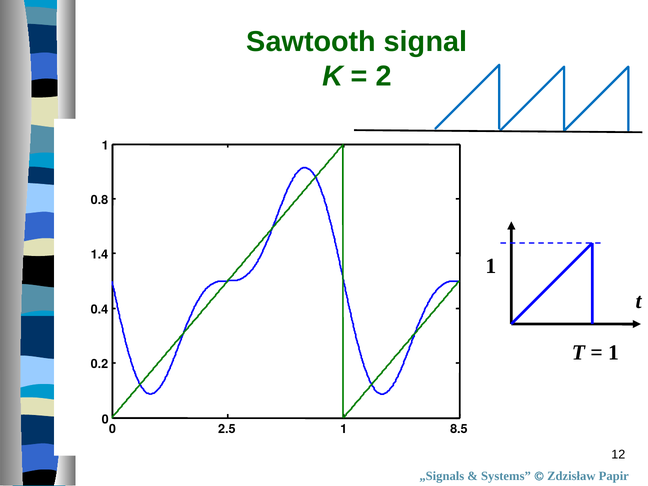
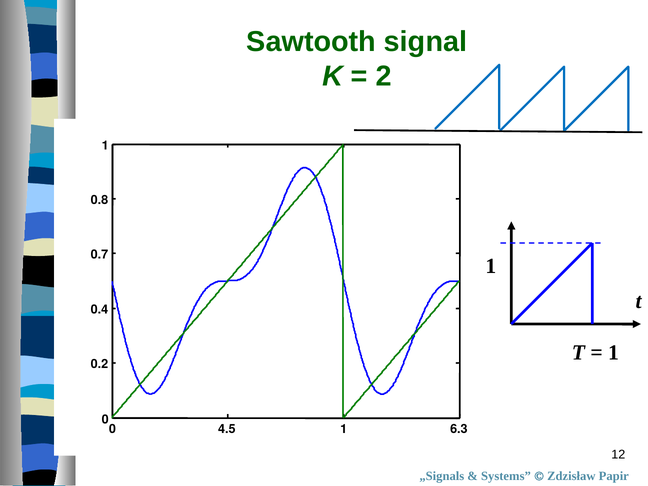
1.4: 1.4 -> 0.7
2.5: 2.5 -> 4.5
8.5: 8.5 -> 6.3
